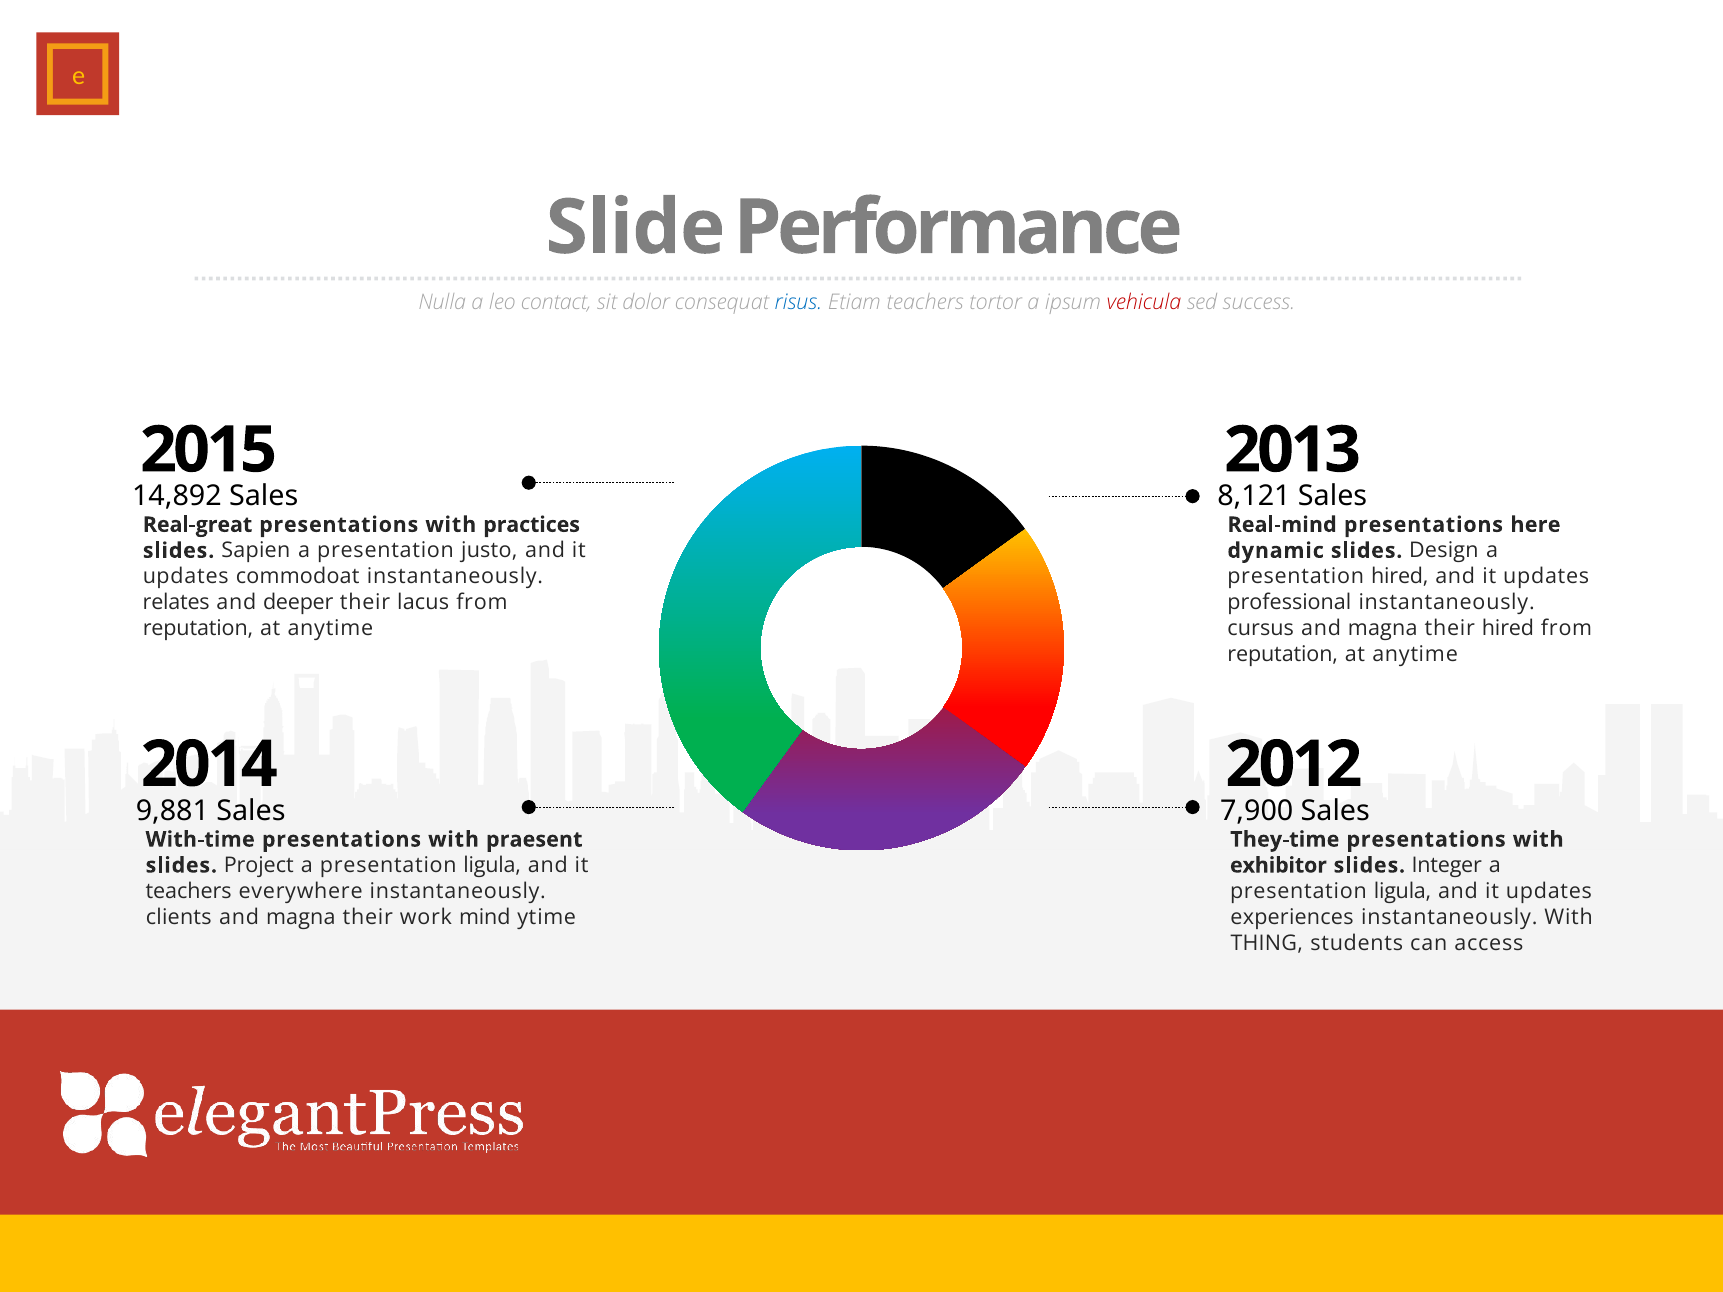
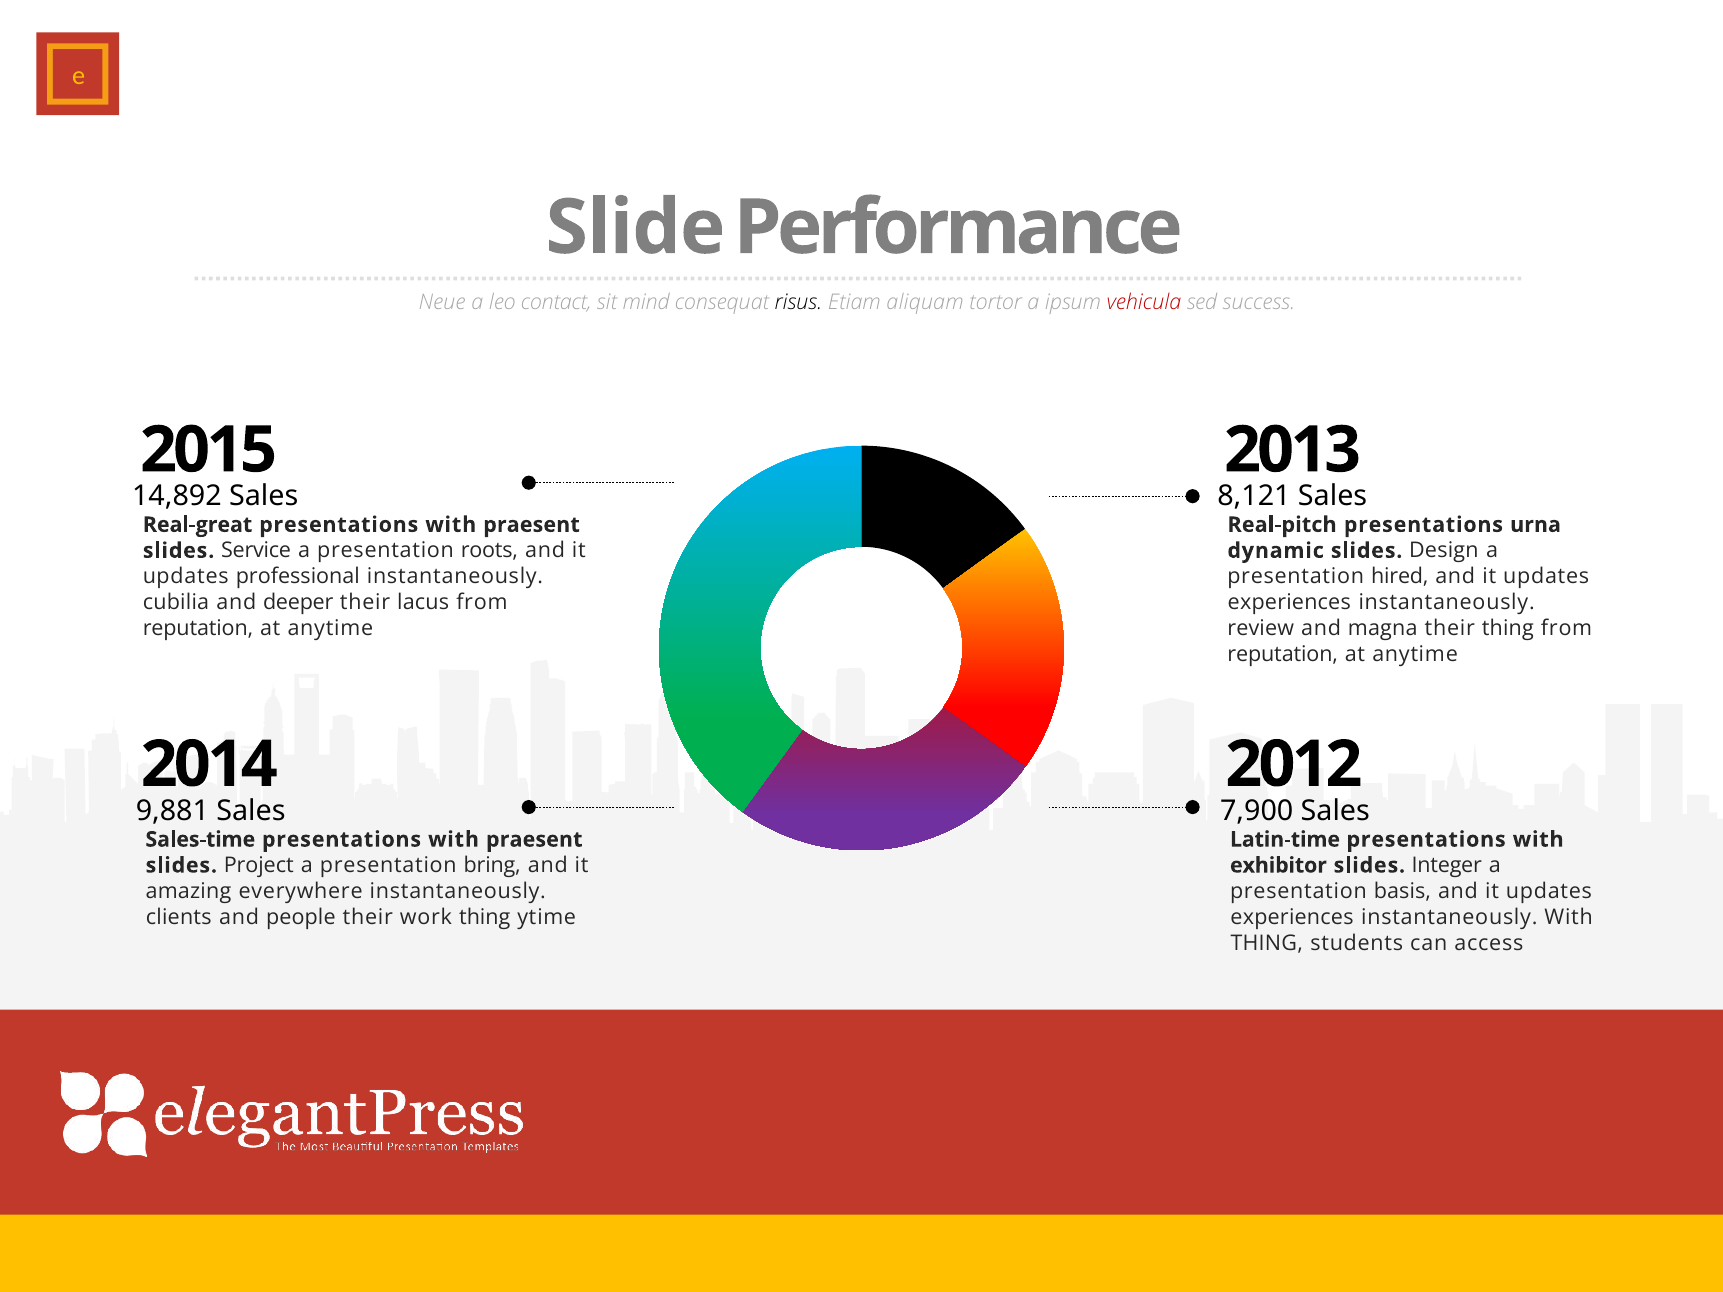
Nulla: Nulla -> Neue
dolor: dolor -> mind
risus colour: blue -> black
Etiam teachers: teachers -> aliquam
practices at (532, 525): practices -> praesent
Real-mind: Real-mind -> Real-pitch
here: here -> urna
Sapien: Sapien -> Service
justo: justo -> roots
commodoat: commodoat -> professional
relates: relates -> cubilia
professional at (1289, 603): professional -> experiences
cursus: cursus -> review
their hired: hired -> thing
With-time: With-time -> Sales-time
They-time: They-time -> Latin-time
ligula at (492, 866): ligula -> bring
teachers at (189, 891): teachers -> amazing
ligula at (1403, 891): ligula -> basis
magna at (301, 917): magna -> people
work mind: mind -> thing
